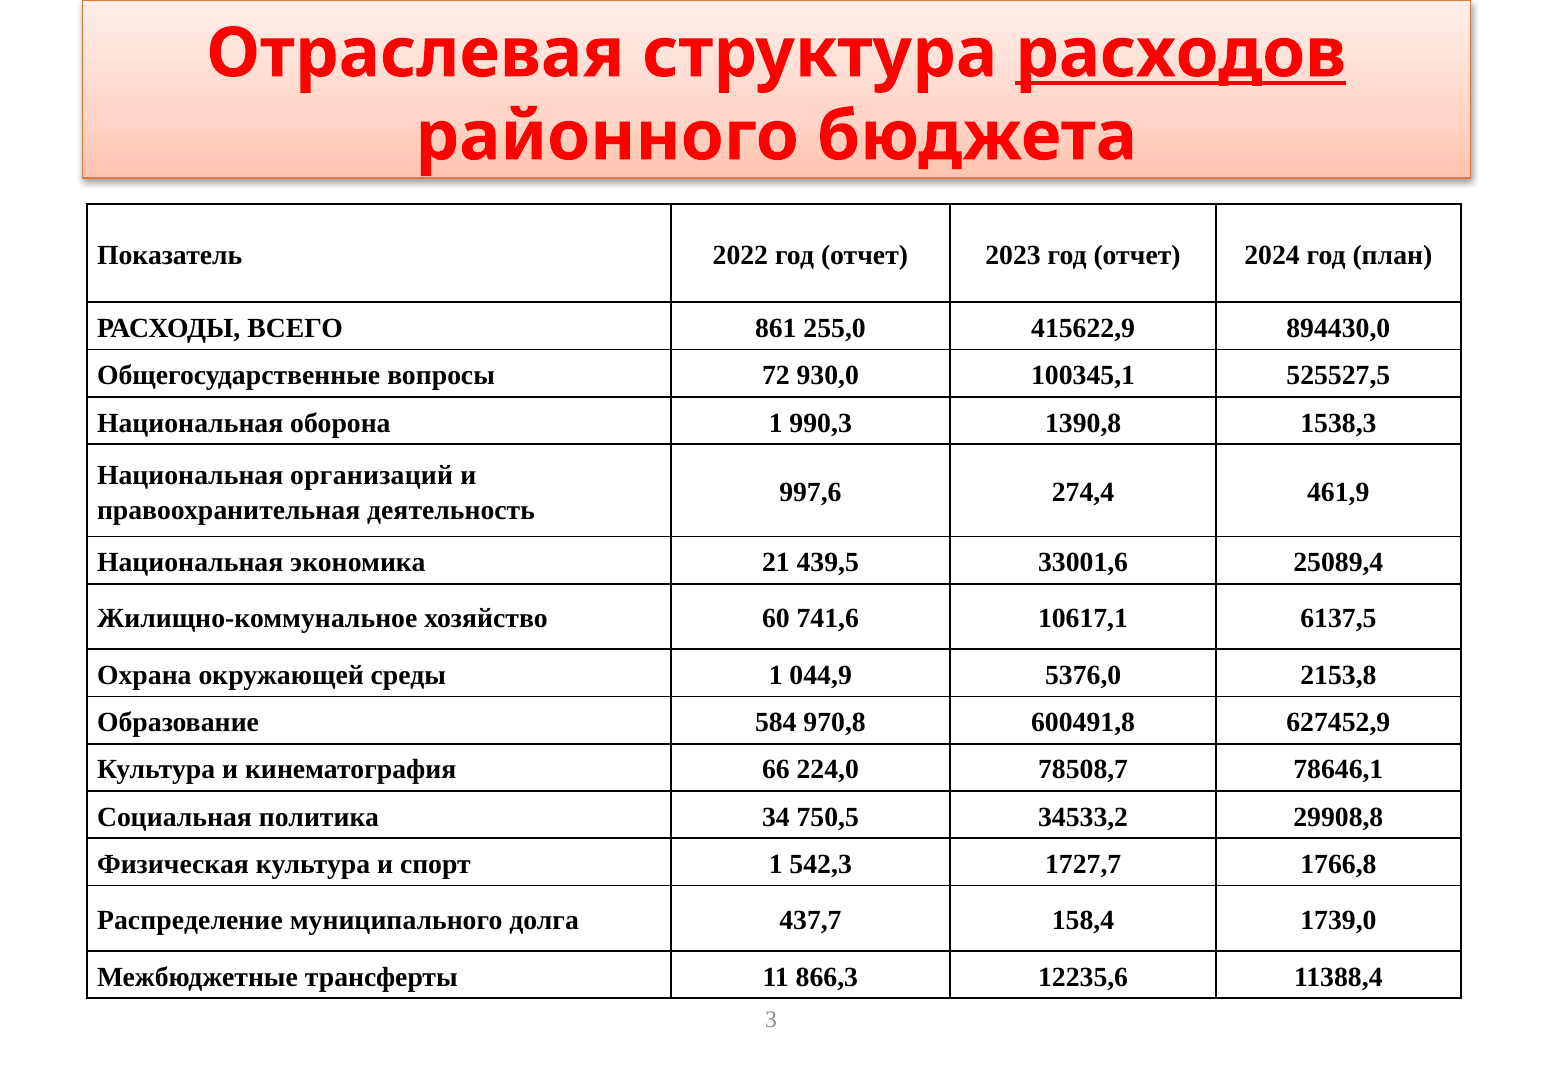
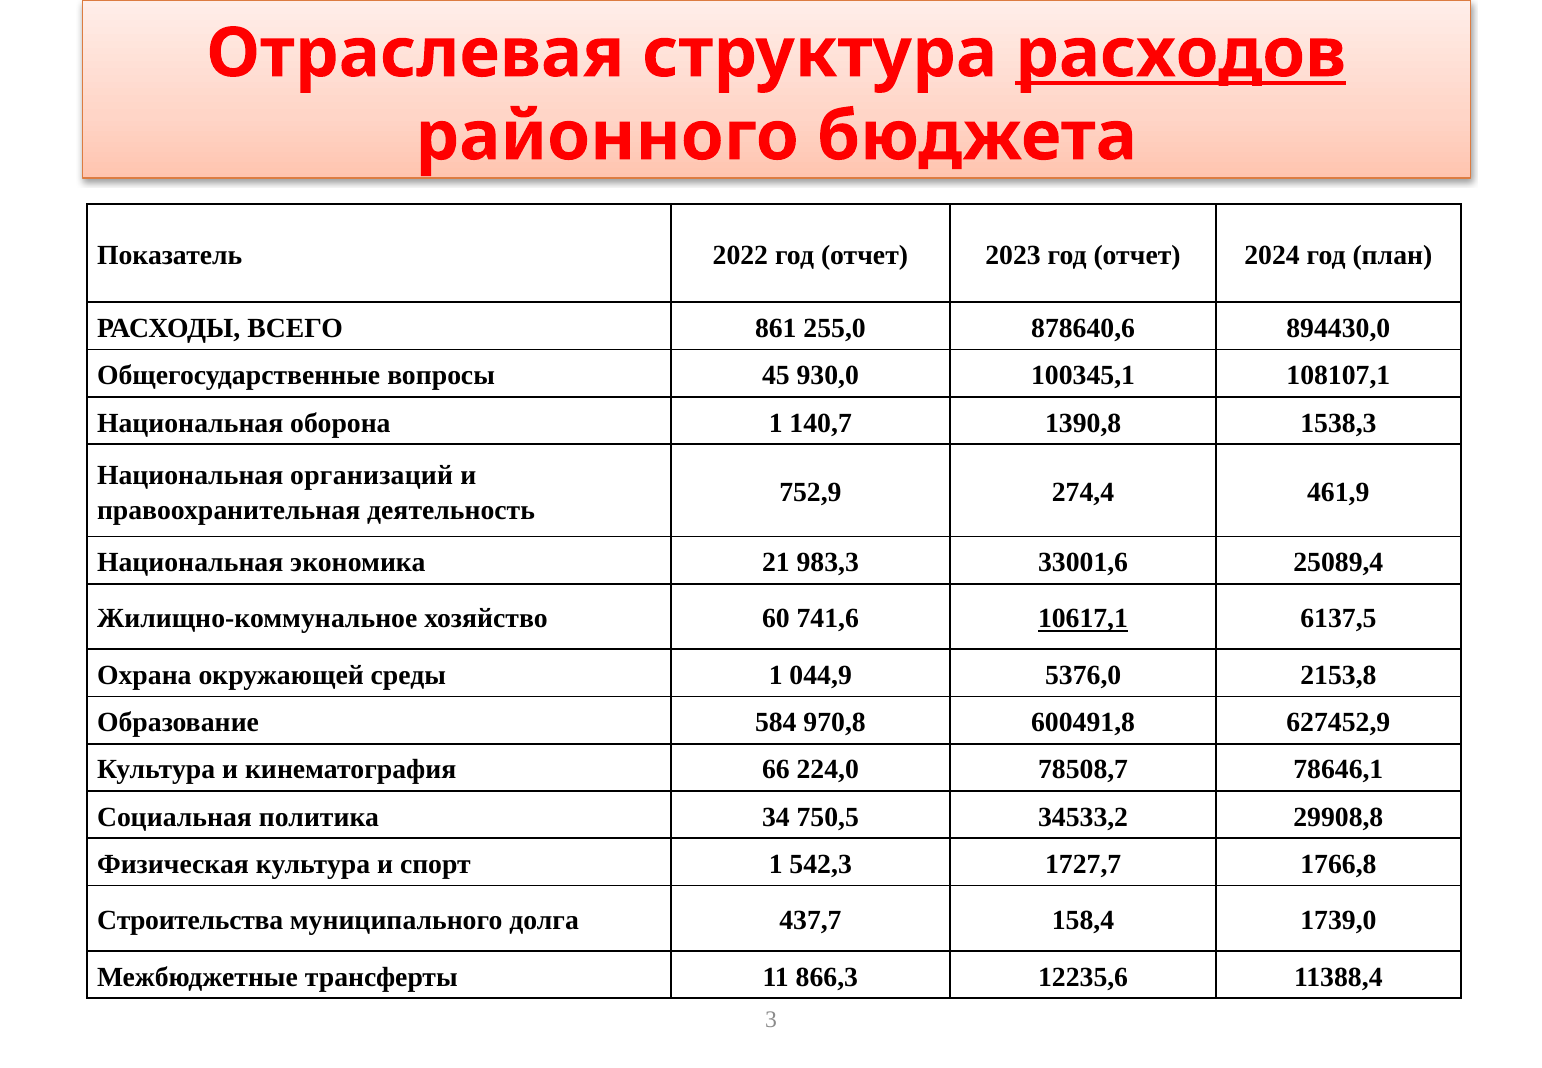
415622,9: 415622,9 -> 878640,6
72: 72 -> 45
525527,5: 525527,5 -> 108107,1
990,3: 990,3 -> 140,7
997,6: 997,6 -> 752,9
439,5: 439,5 -> 983,3
10617,1 underline: none -> present
Распределение: Распределение -> Строительства
